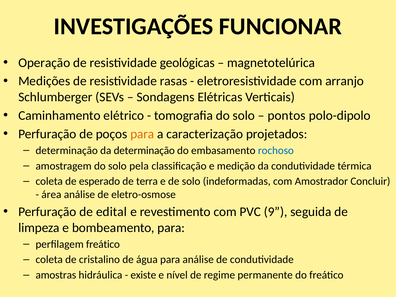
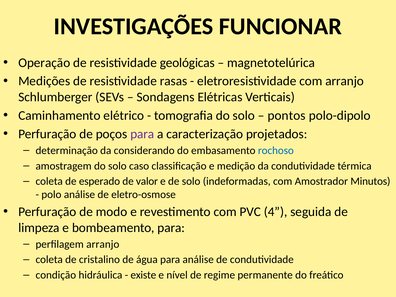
para at (142, 134) colour: orange -> purple
da determinação: determinação -> considerando
pela: pela -> caso
terra: terra -> valor
Concluir: Concluir -> Minutos
área: área -> polo
edital: edital -> modo
9: 9 -> 4
perfilagem freático: freático -> arranjo
amostras: amostras -> condição
